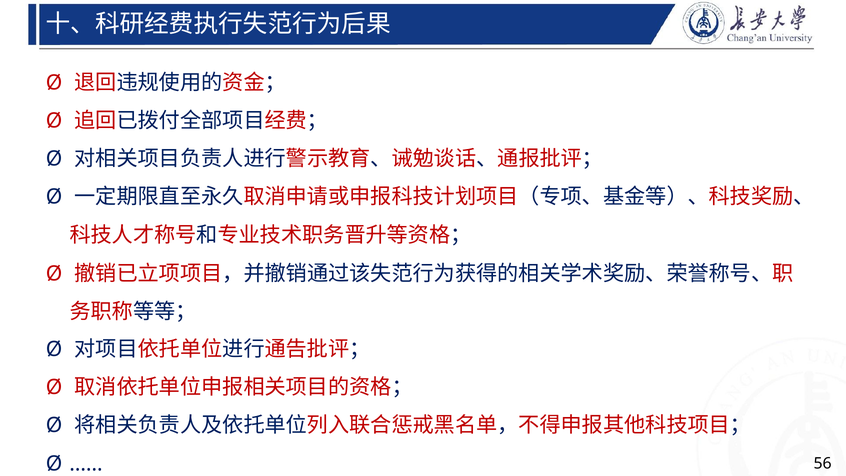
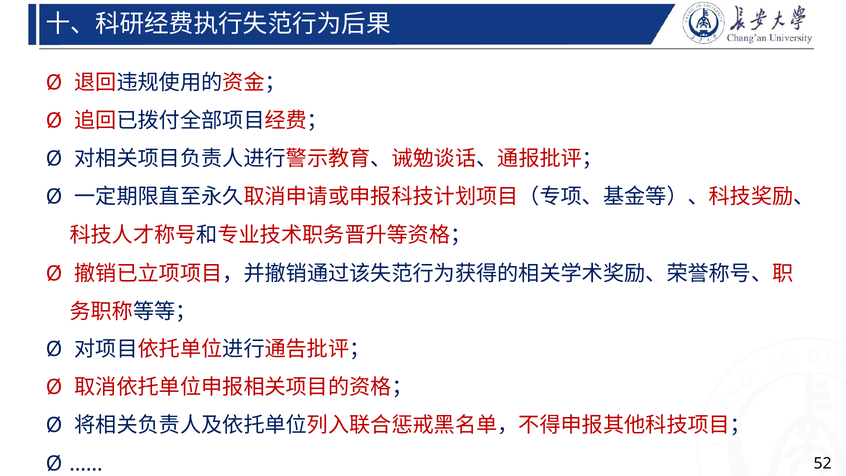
56: 56 -> 52
